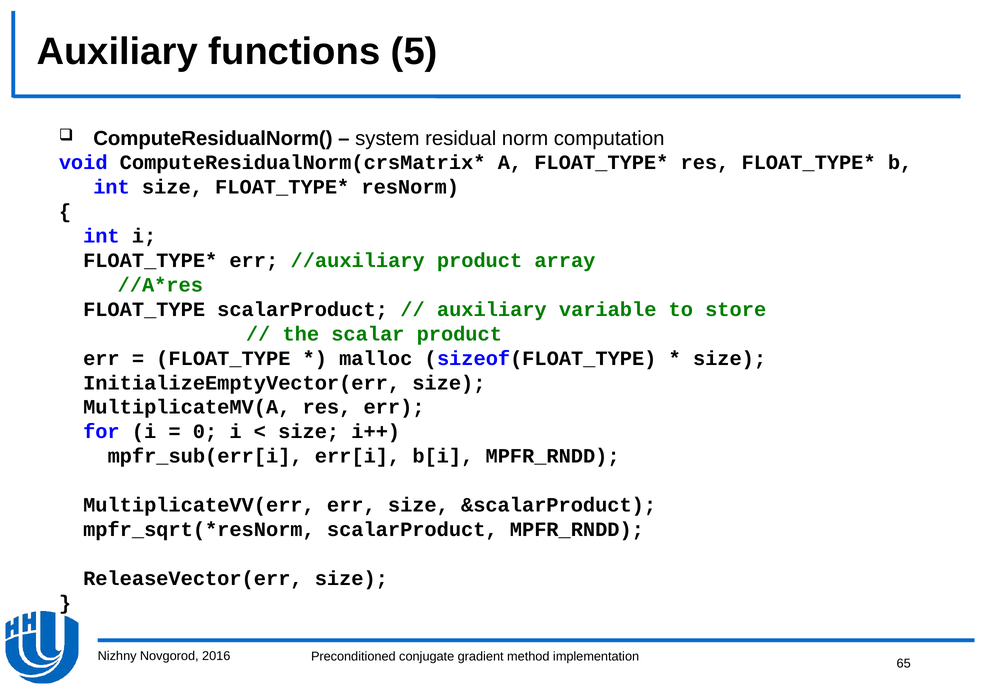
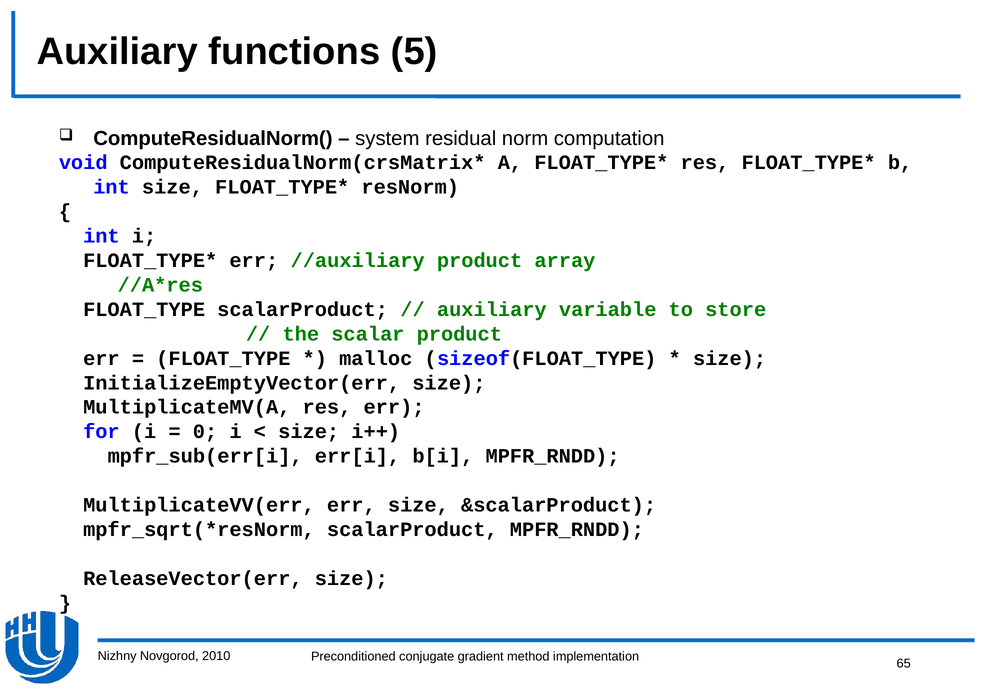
2016: 2016 -> 2010
